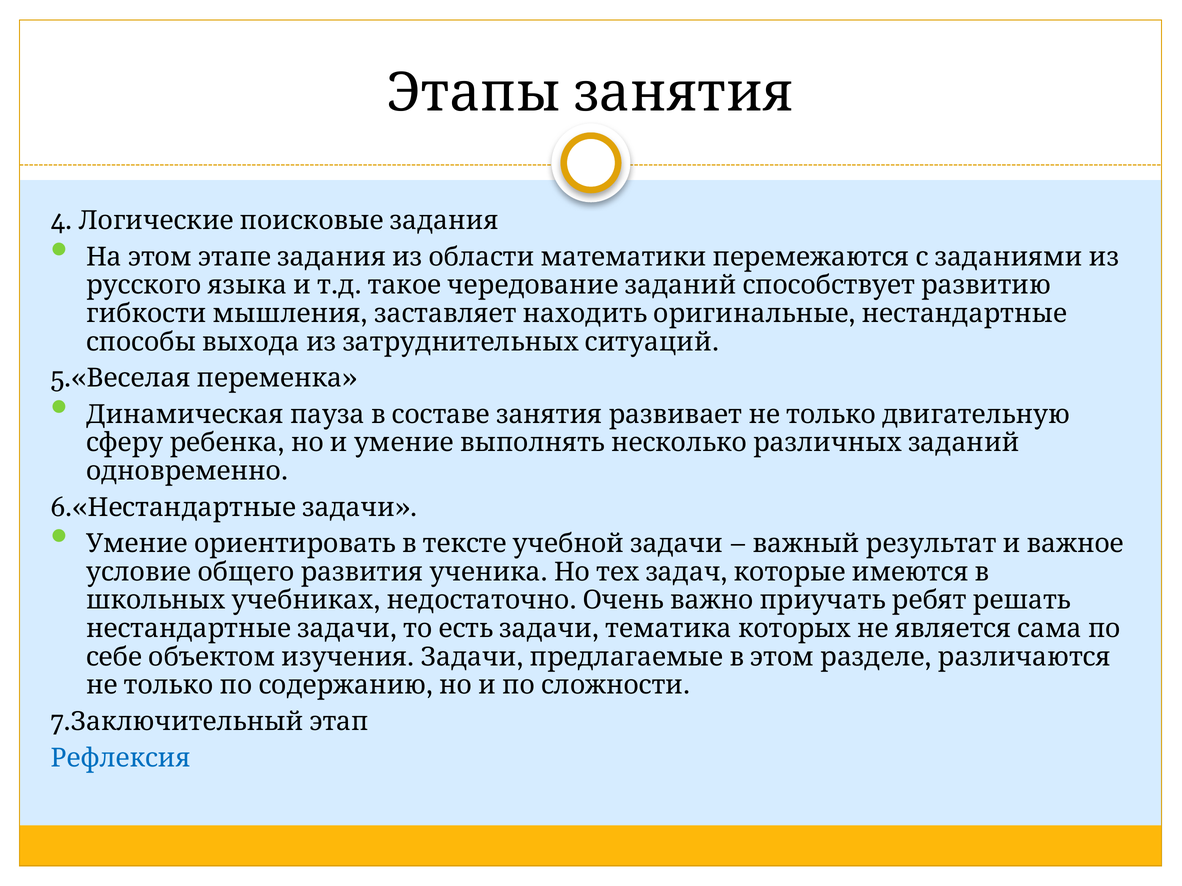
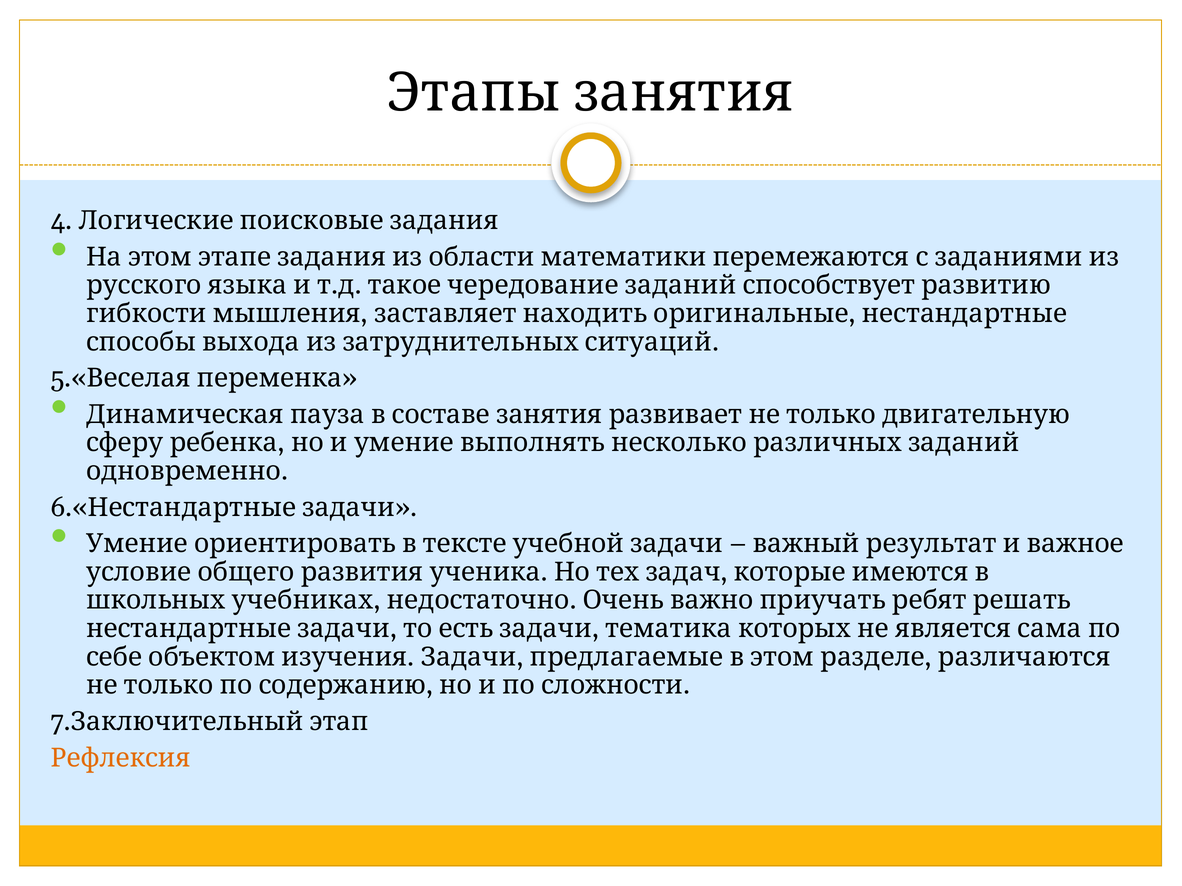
Рефлексия colour: blue -> orange
